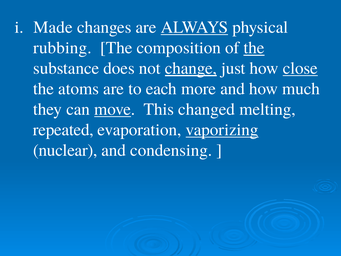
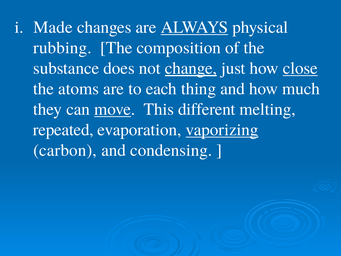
the at (254, 48) underline: present -> none
more: more -> thing
changed: changed -> different
nuclear: nuclear -> carbon
